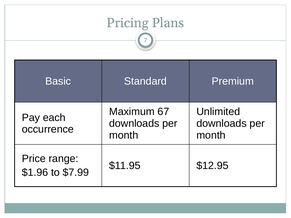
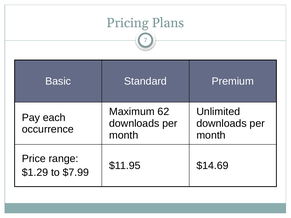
67: 67 -> 62
$12.95: $12.95 -> $14.69
$1.96: $1.96 -> $1.29
